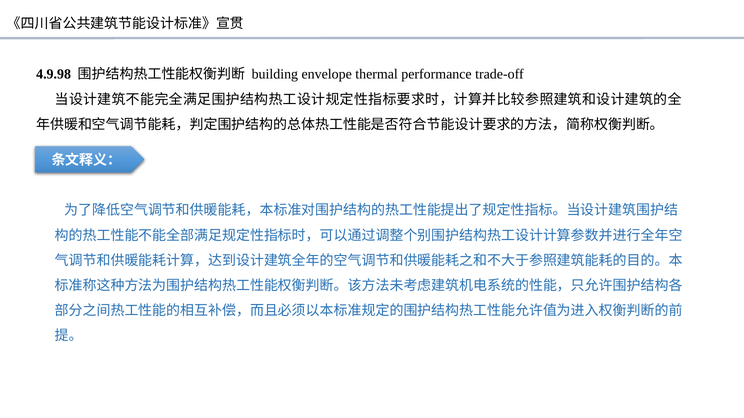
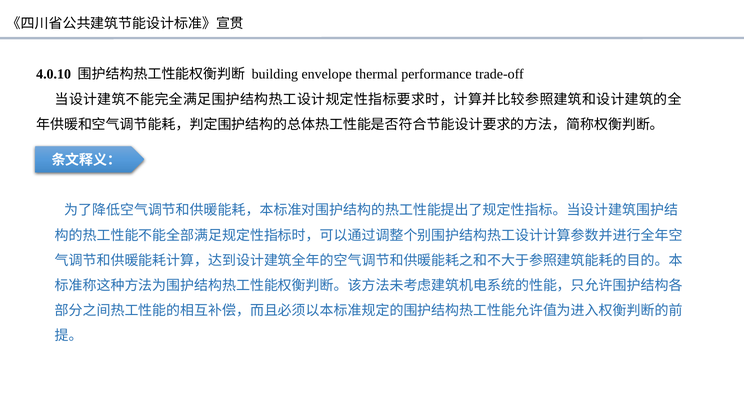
4.9.98: 4.9.98 -> 4.0.10
